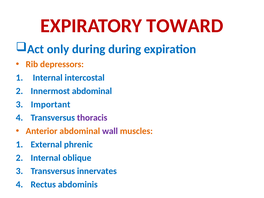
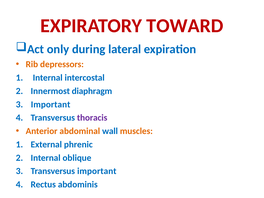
during during: during -> lateral
Innermost abdominal: abdominal -> diaphragm
wall colour: purple -> blue
Transversus innervates: innervates -> important
